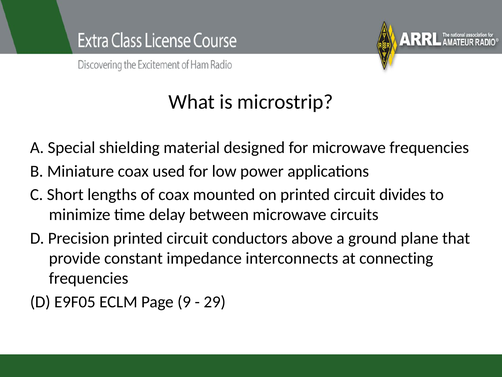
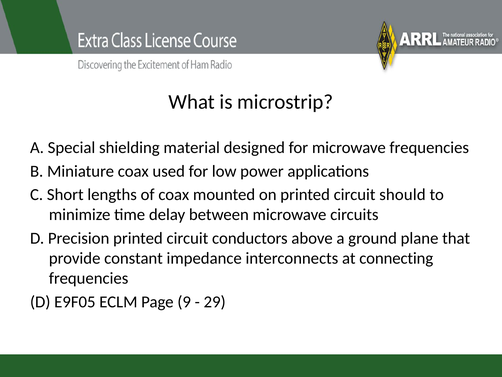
divides: divides -> should
